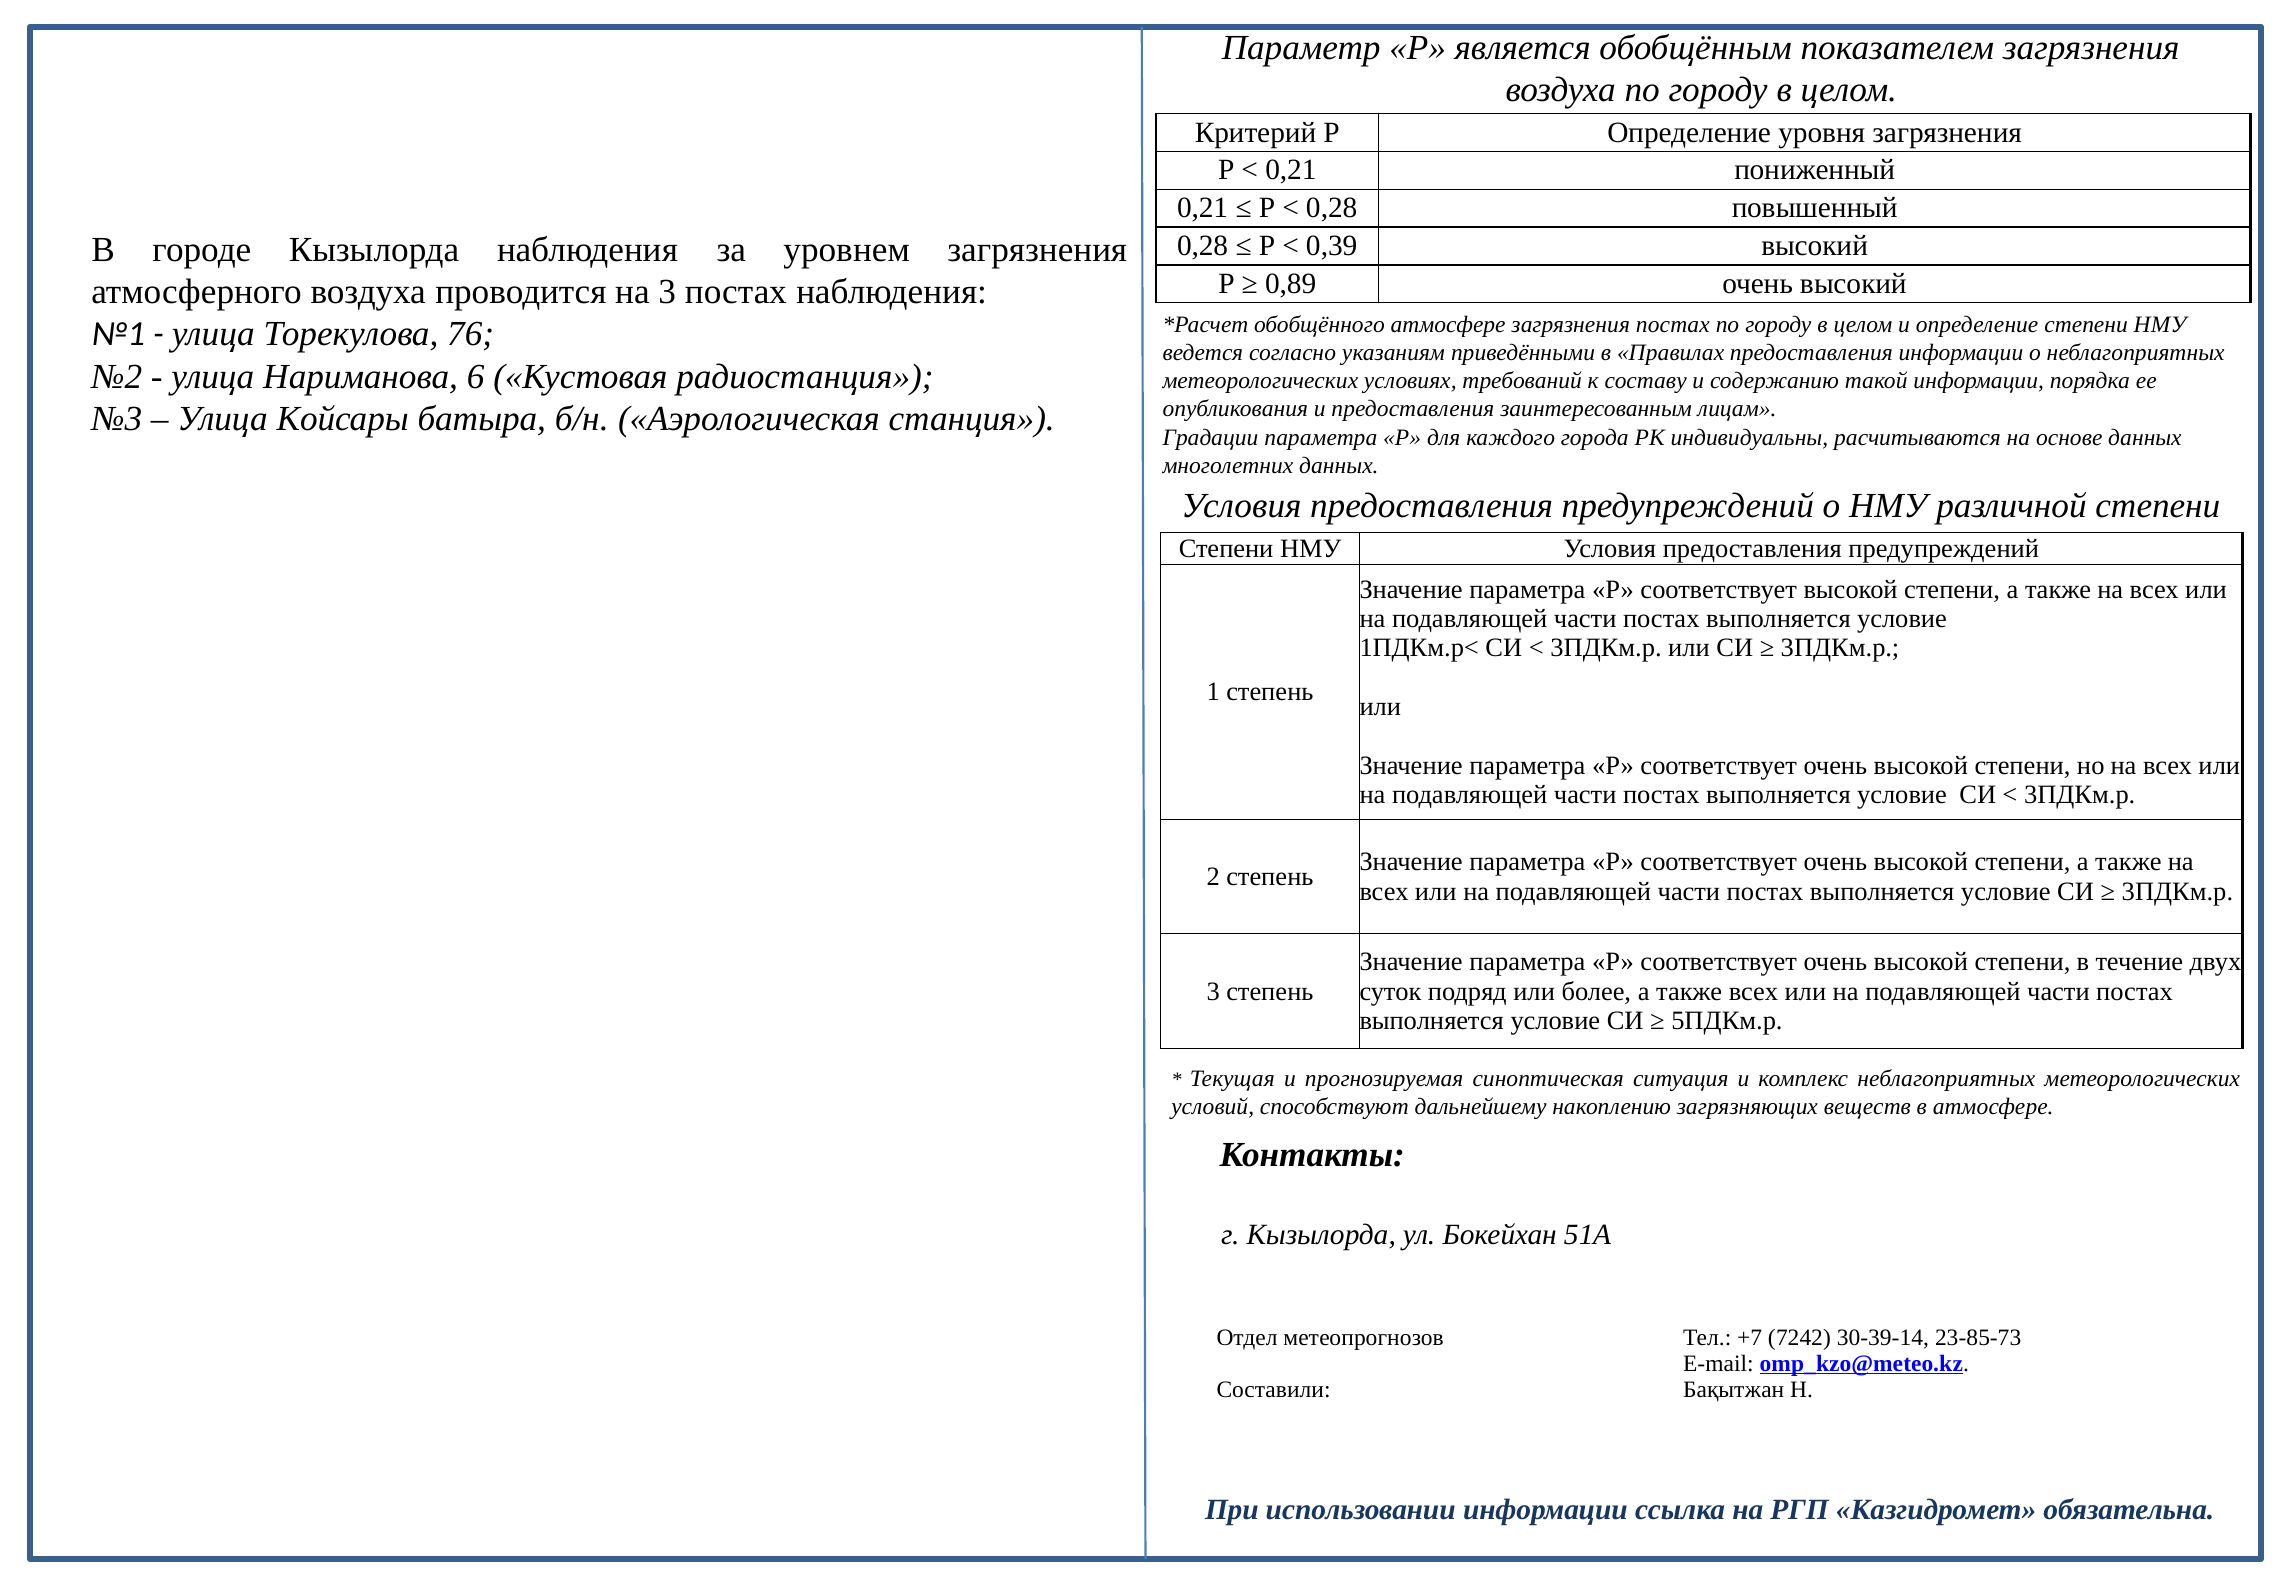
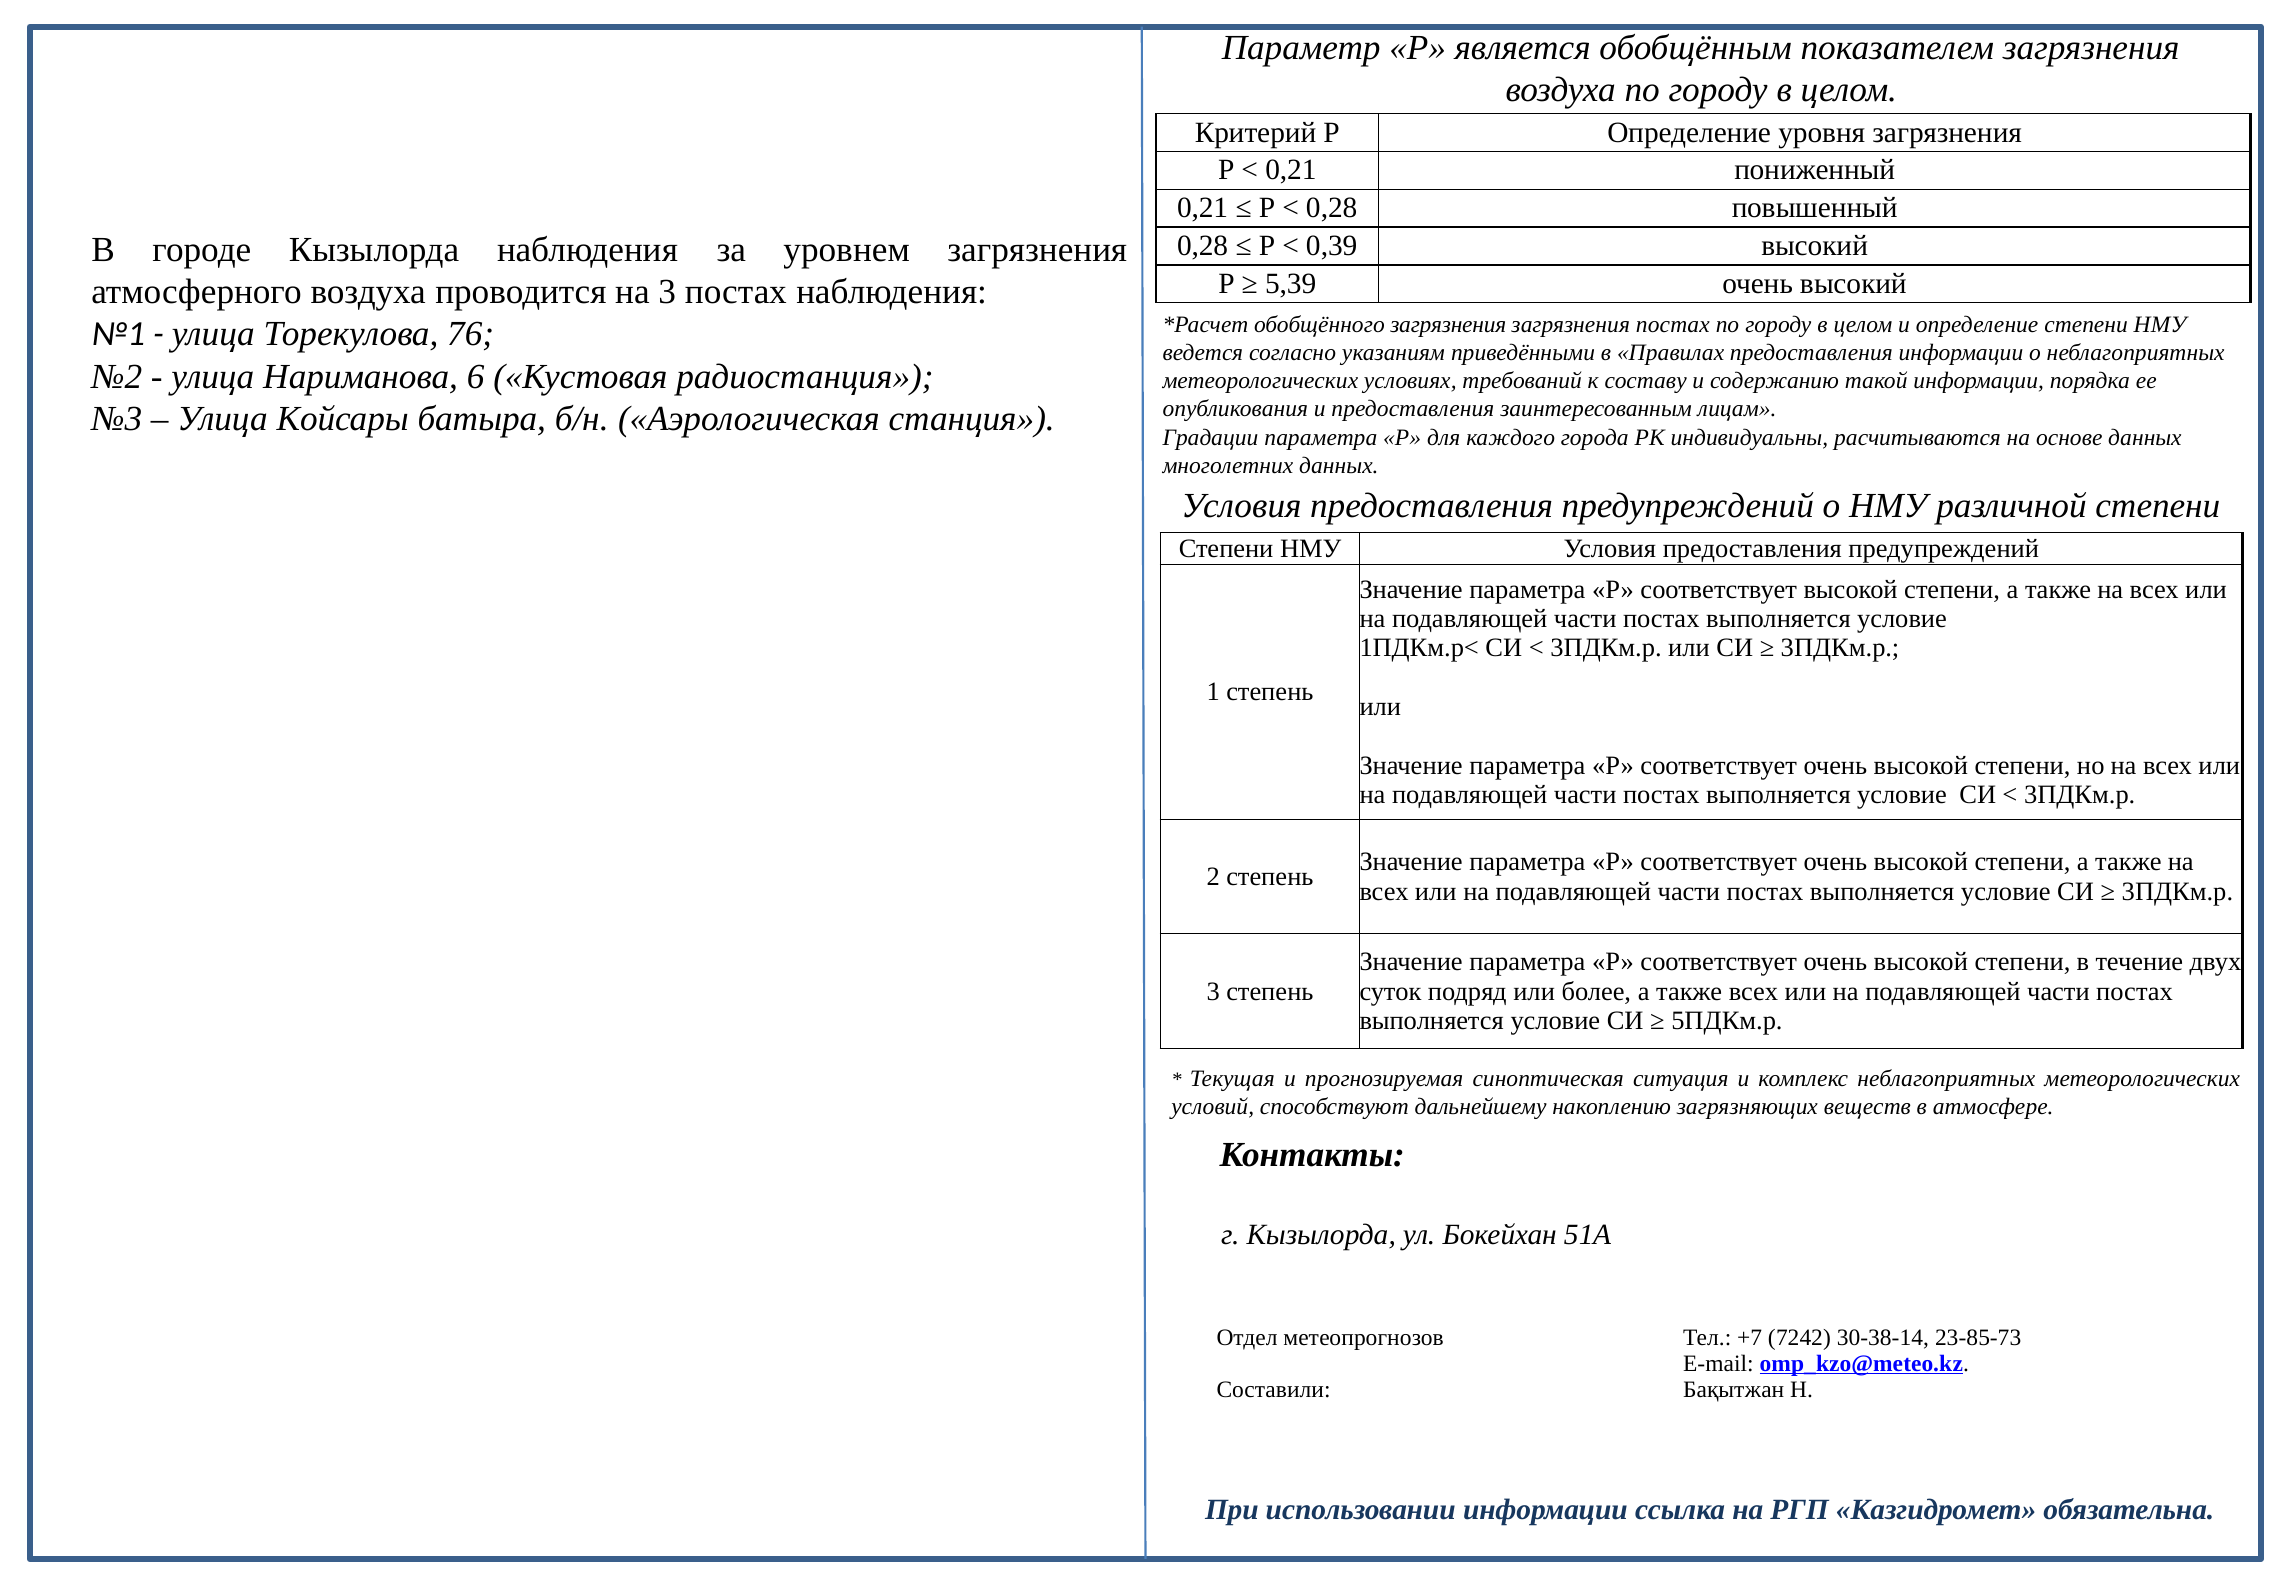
0,89: 0,89 -> 5,39
обобщённого атмосфере: атмосфере -> загрязнения
30-39-14: 30-39-14 -> 30-38-14
